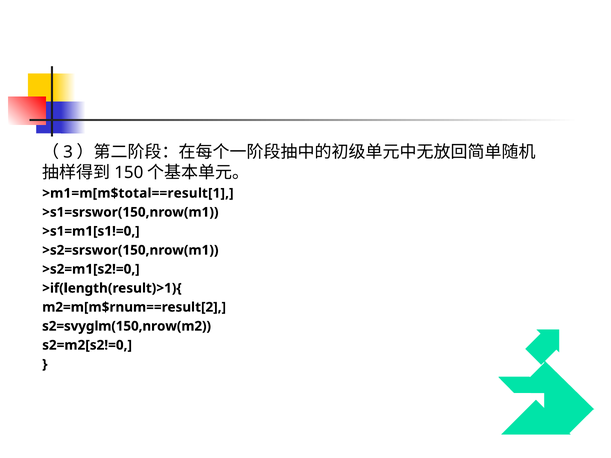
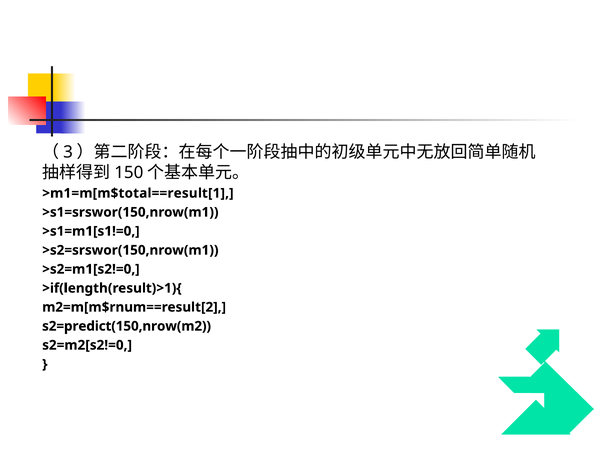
s2=svyglm(150,nrow(m2: s2=svyglm(150,nrow(m2 -> s2=predict(150,nrow(m2
